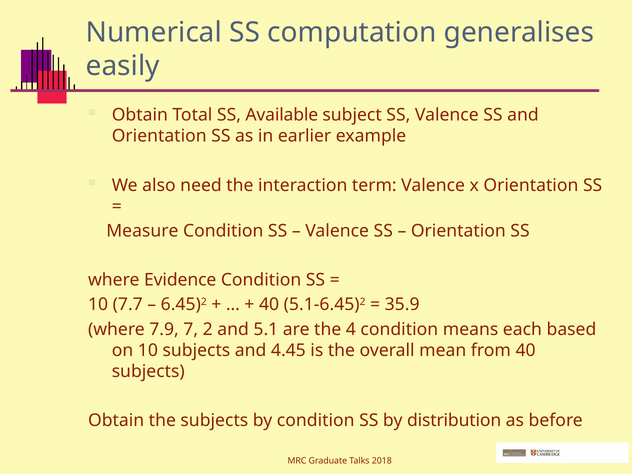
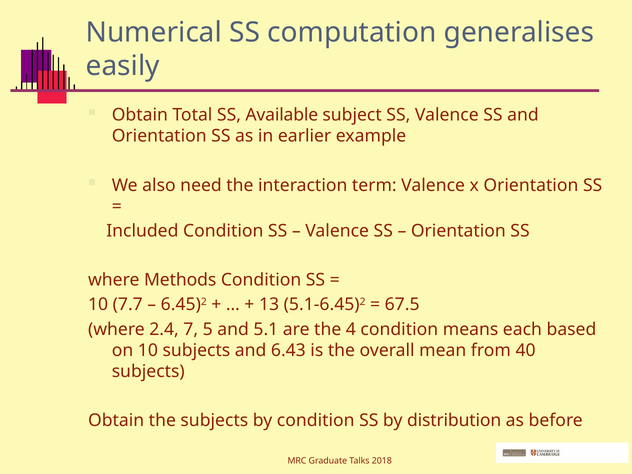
Measure: Measure -> Included
Evidence: Evidence -> Methods
40 at (269, 305): 40 -> 13
35.9: 35.9 -> 67.5
7.9: 7.9 -> 2.4
2: 2 -> 5
4.45: 4.45 -> 6.43
